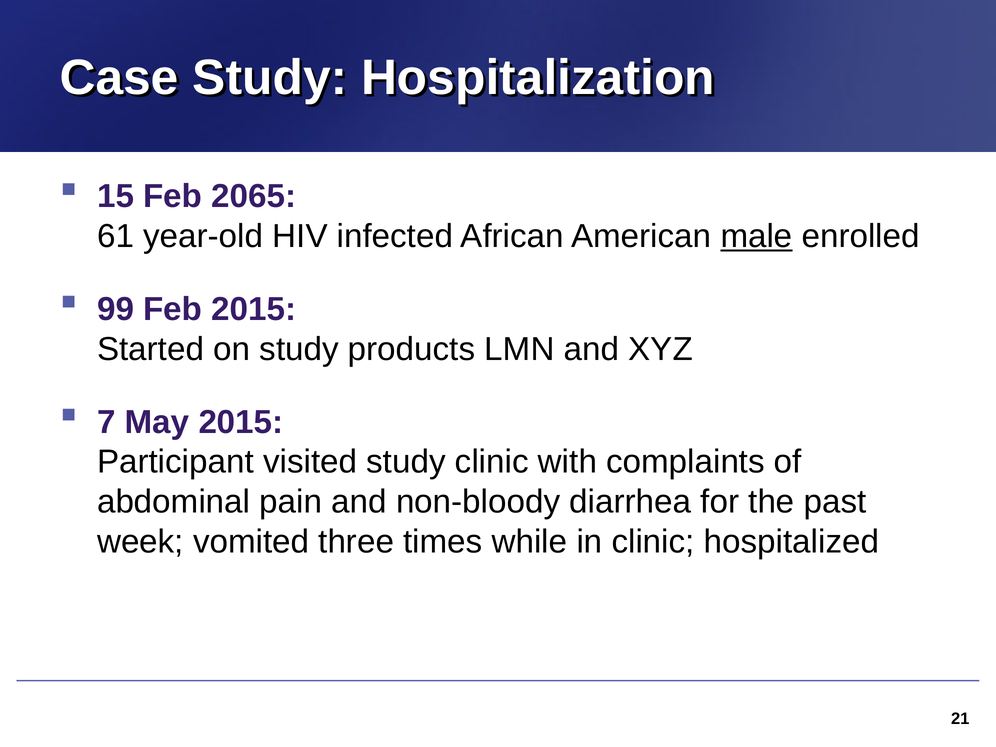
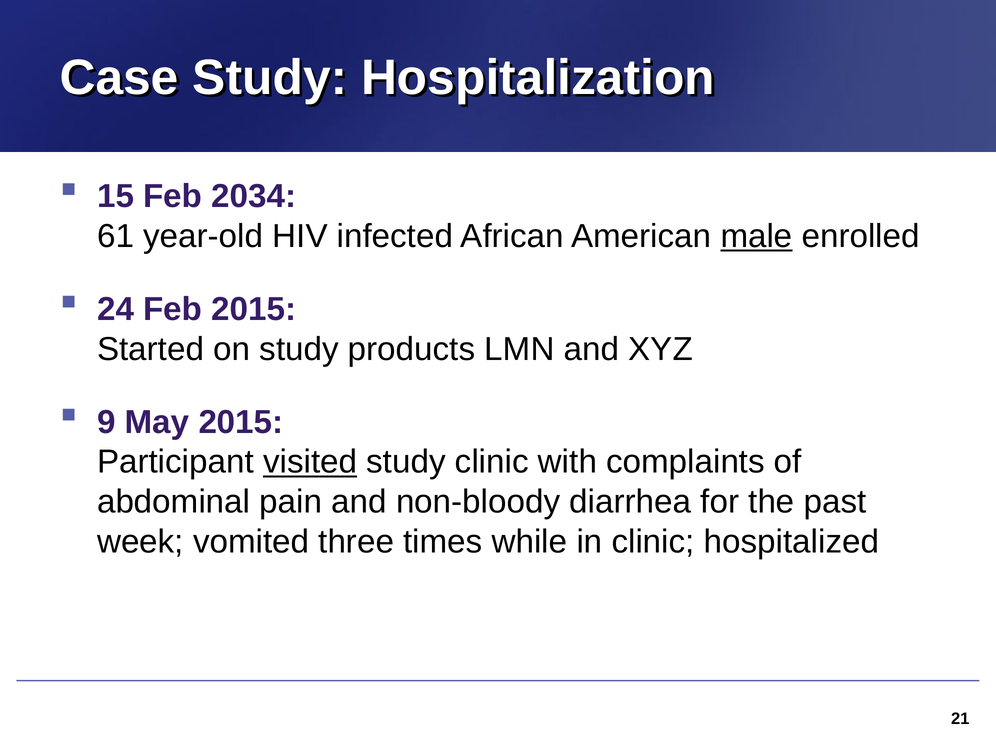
2065: 2065 -> 2034
99: 99 -> 24
7: 7 -> 9
visited underline: none -> present
